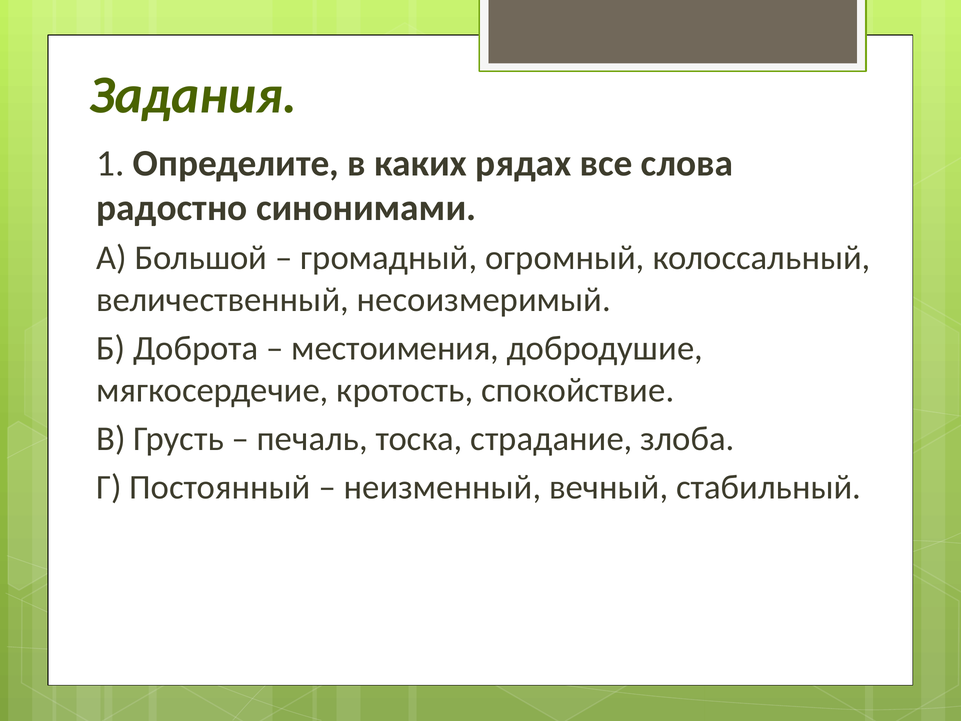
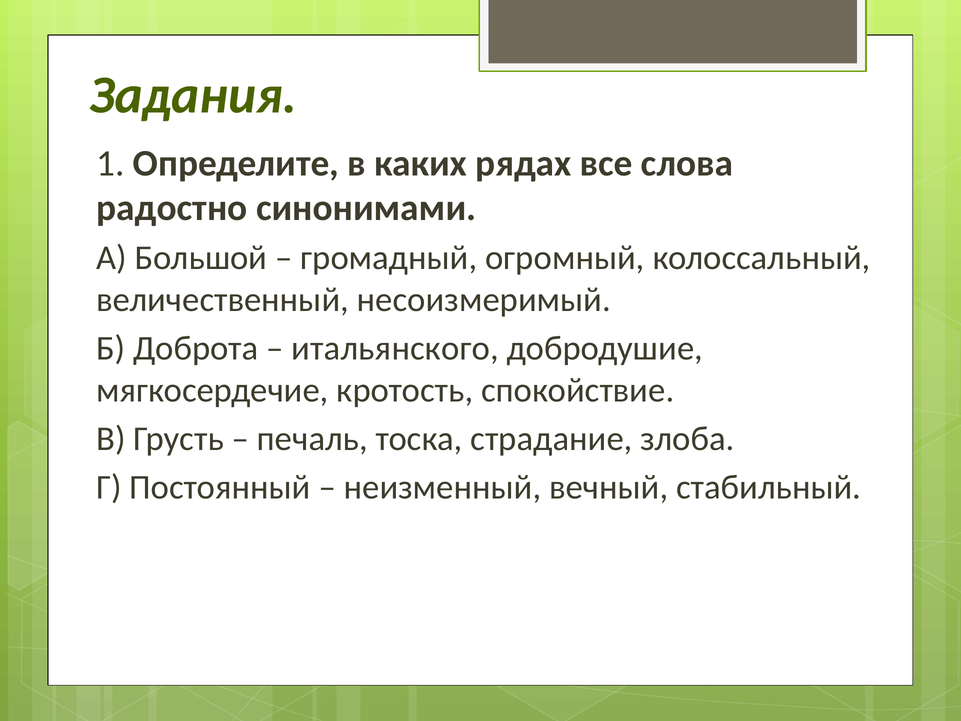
местоимения: местоимения -> итальянского
